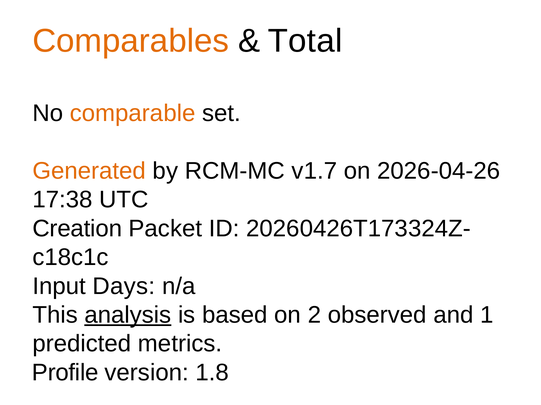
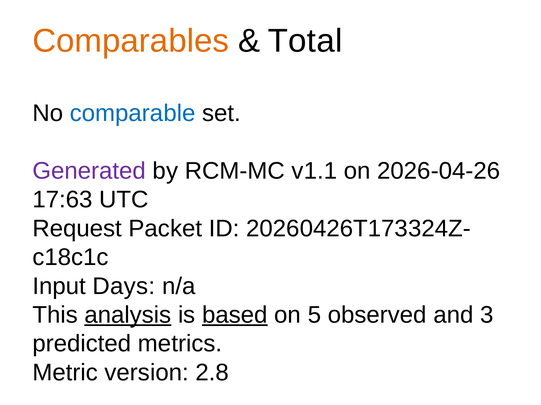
comparable colour: orange -> blue
Generated colour: orange -> purple
v1.7: v1.7 -> v1.1
17:38: 17:38 -> 17:63
Creation: Creation -> Request
based underline: none -> present
2: 2 -> 5
1: 1 -> 3
Profile: Profile -> Metric
1.8: 1.8 -> 2.8
